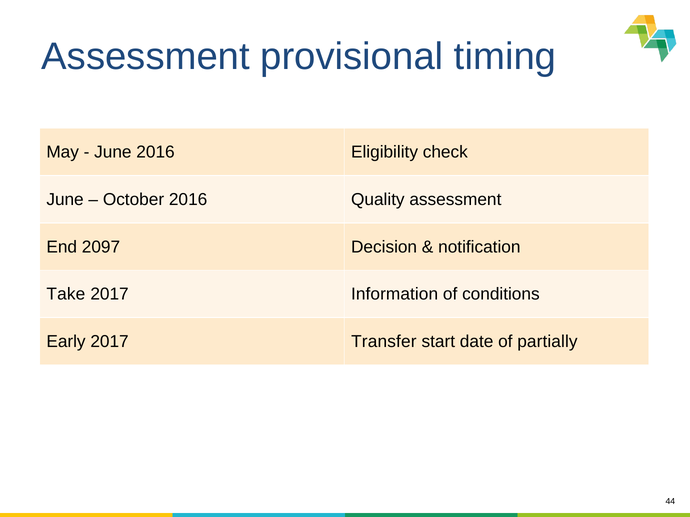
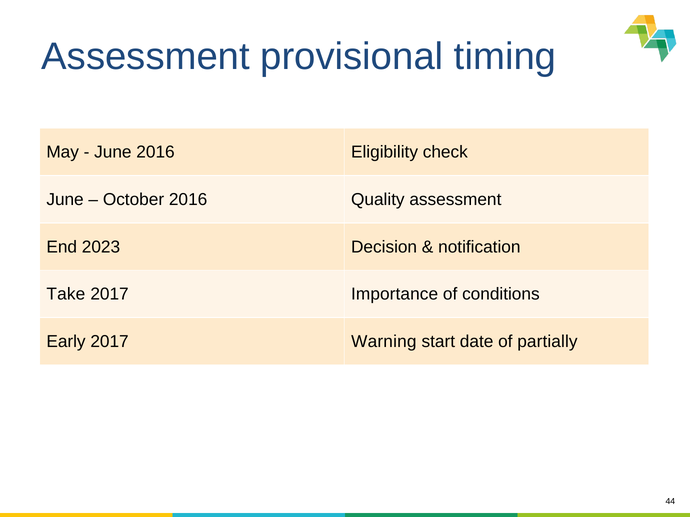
2097: 2097 -> 2023
Information: Information -> Importance
Transfer: Transfer -> Warning
